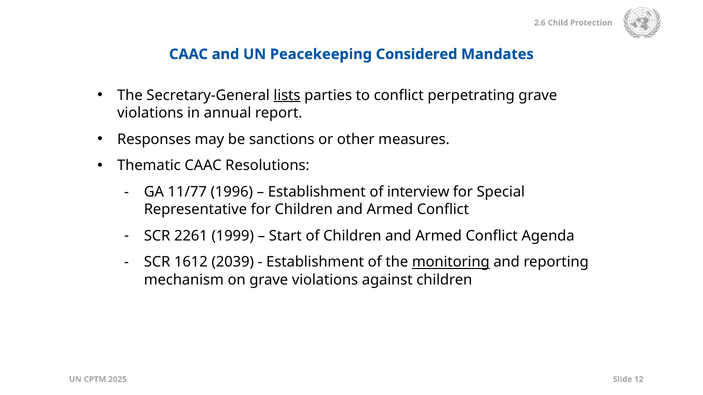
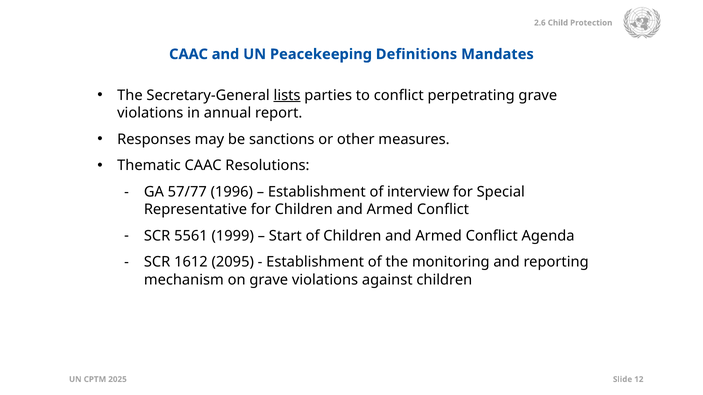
Considered: Considered -> Definitions
11/77: 11/77 -> 57/77
2261: 2261 -> 5561
2039: 2039 -> 2095
monitoring underline: present -> none
